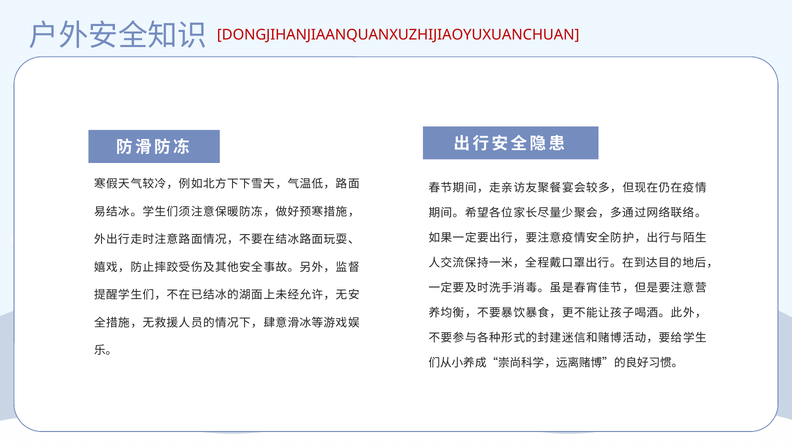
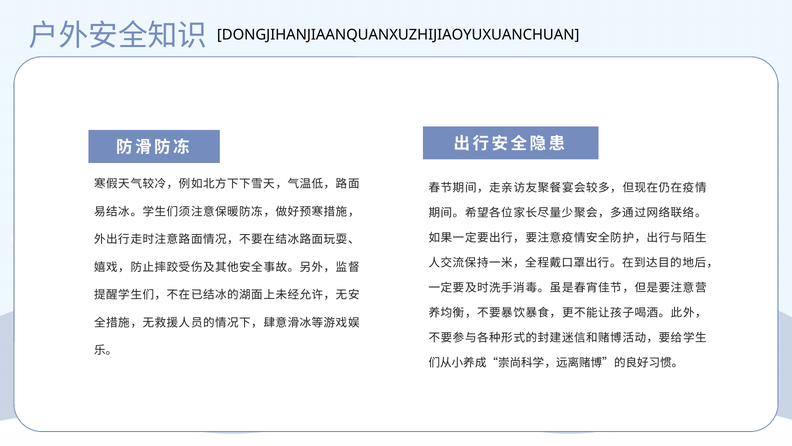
DONGJIHANJIAANQUANXUZHIJIAOYUXUANCHUAN colour: red -> black
